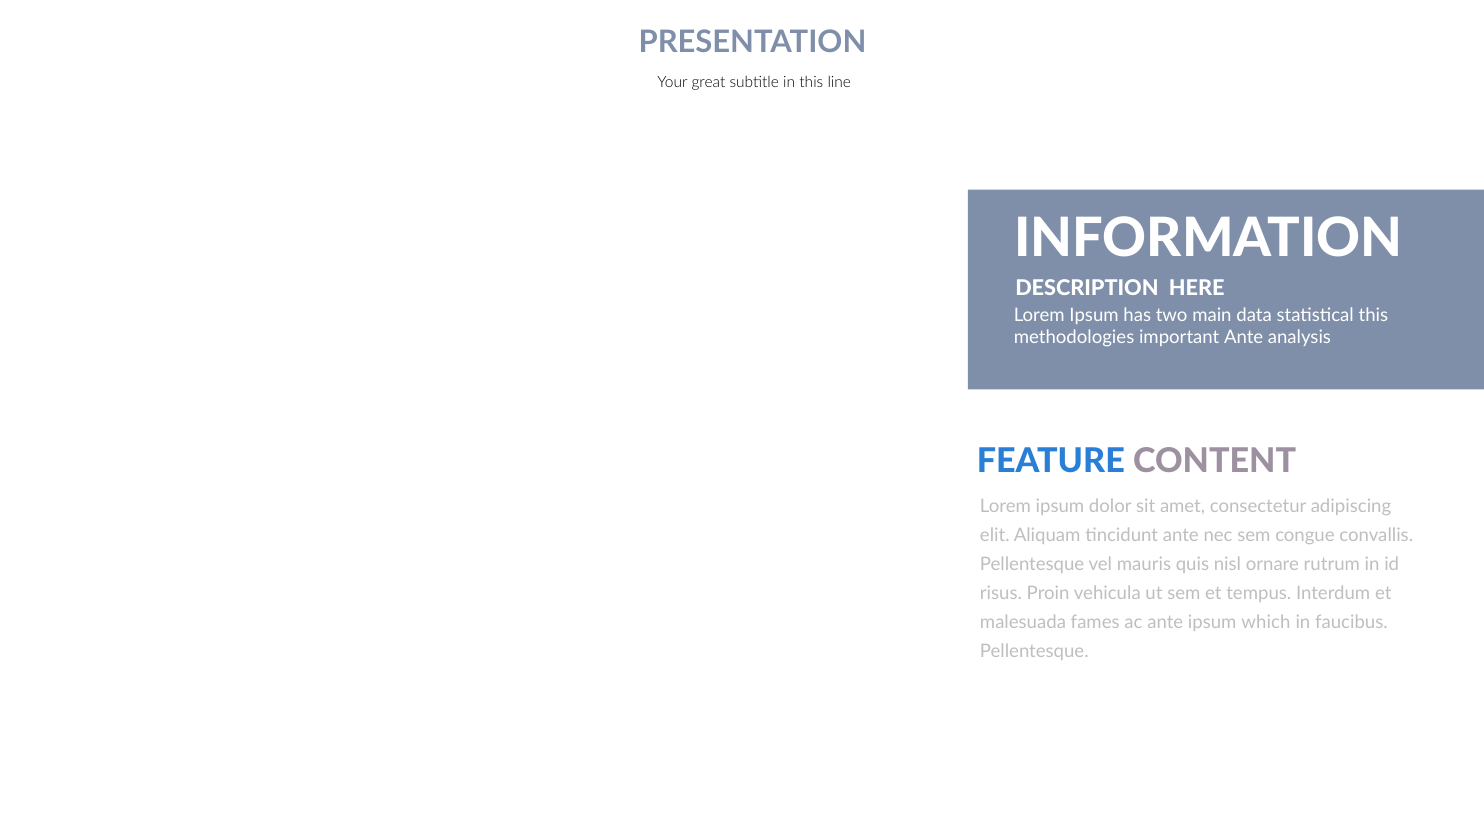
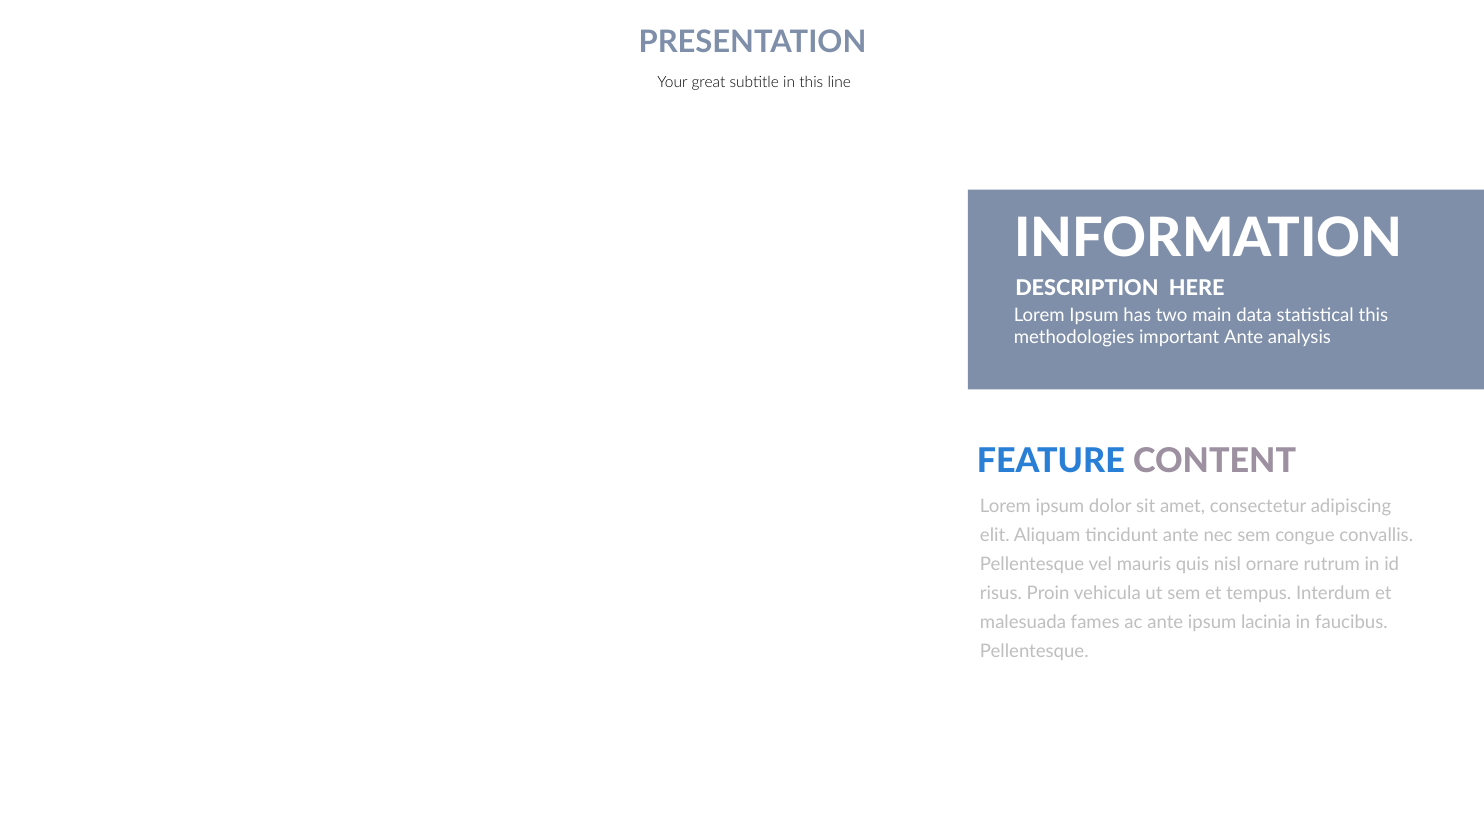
which: which -> lacinia
